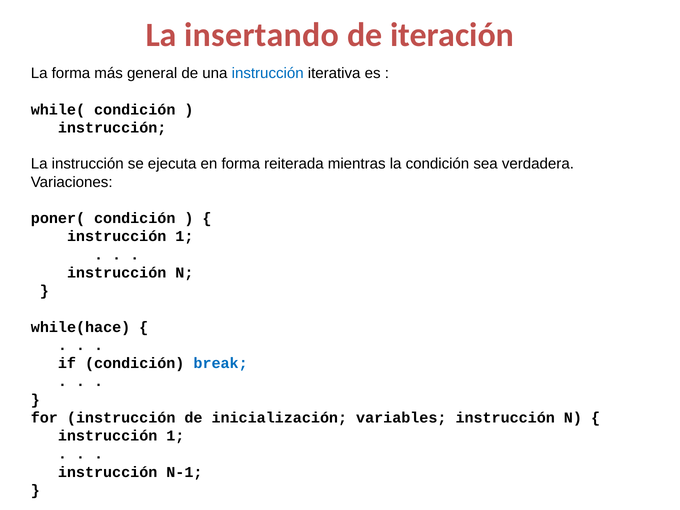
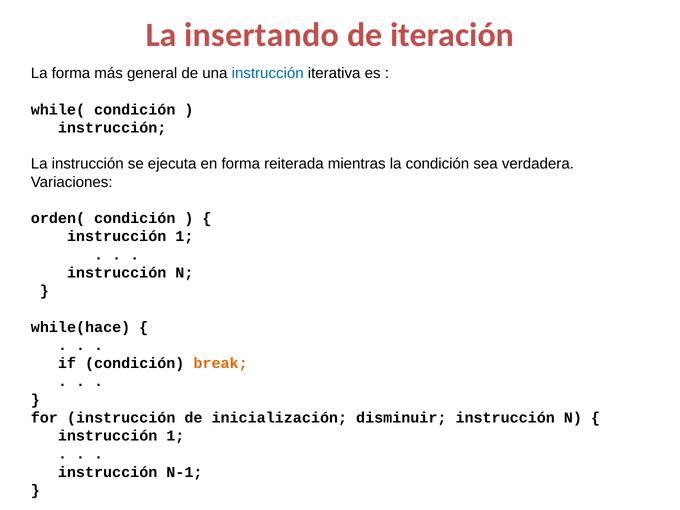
poner(: poner( -> orden(
break colour: blue -> orange
variables: variables -> disminuir
